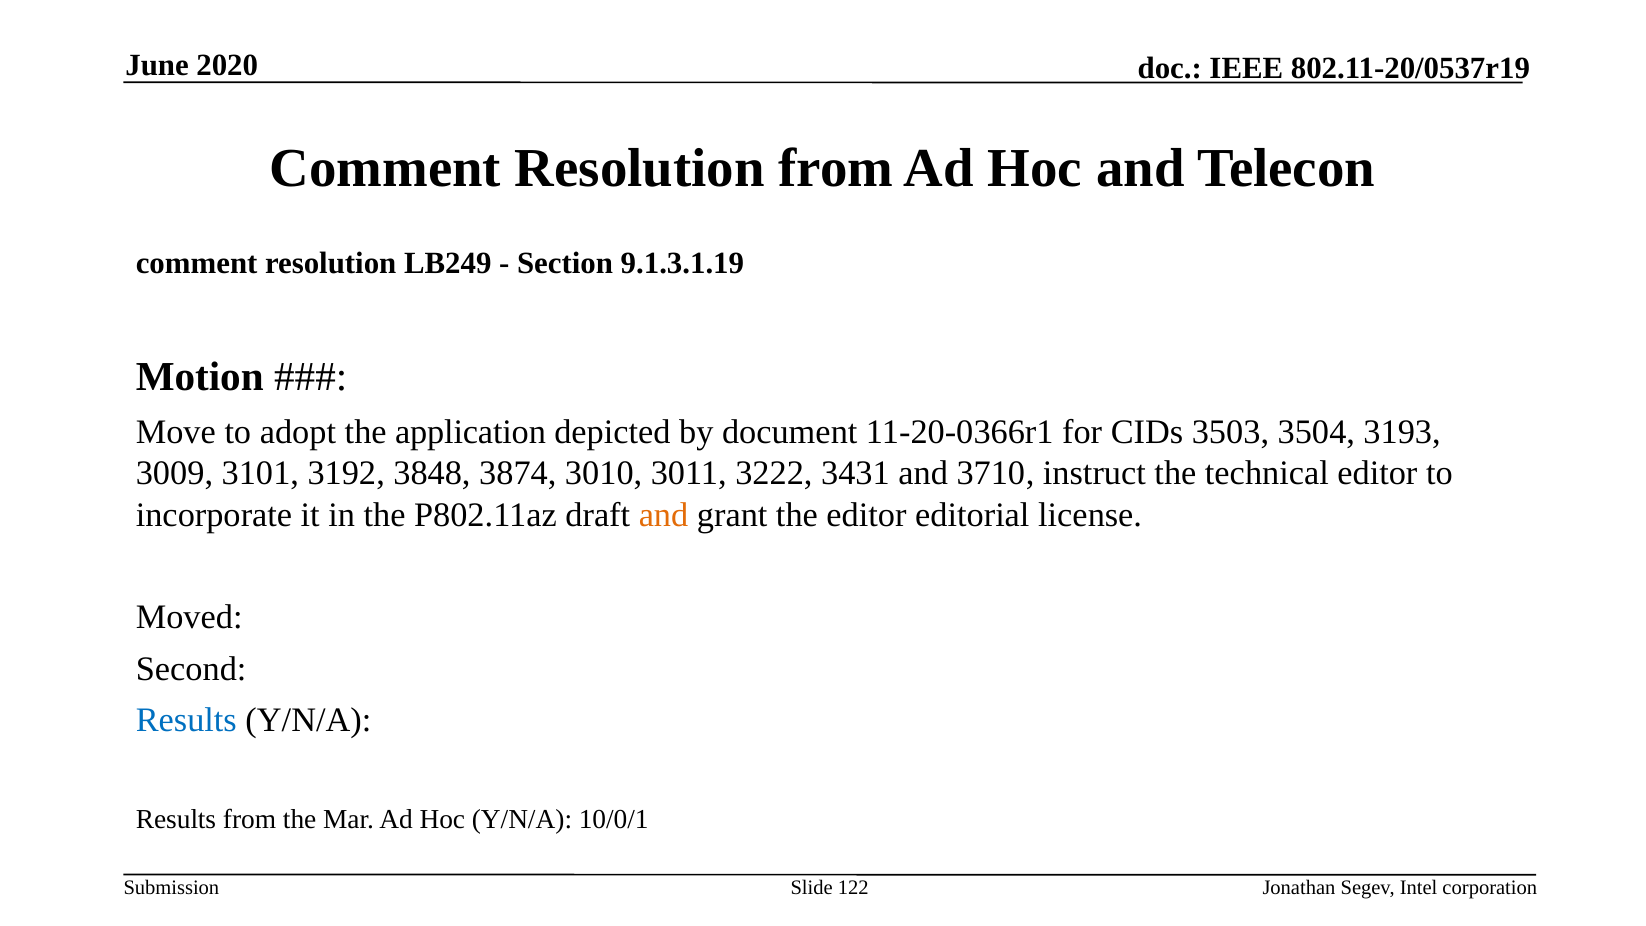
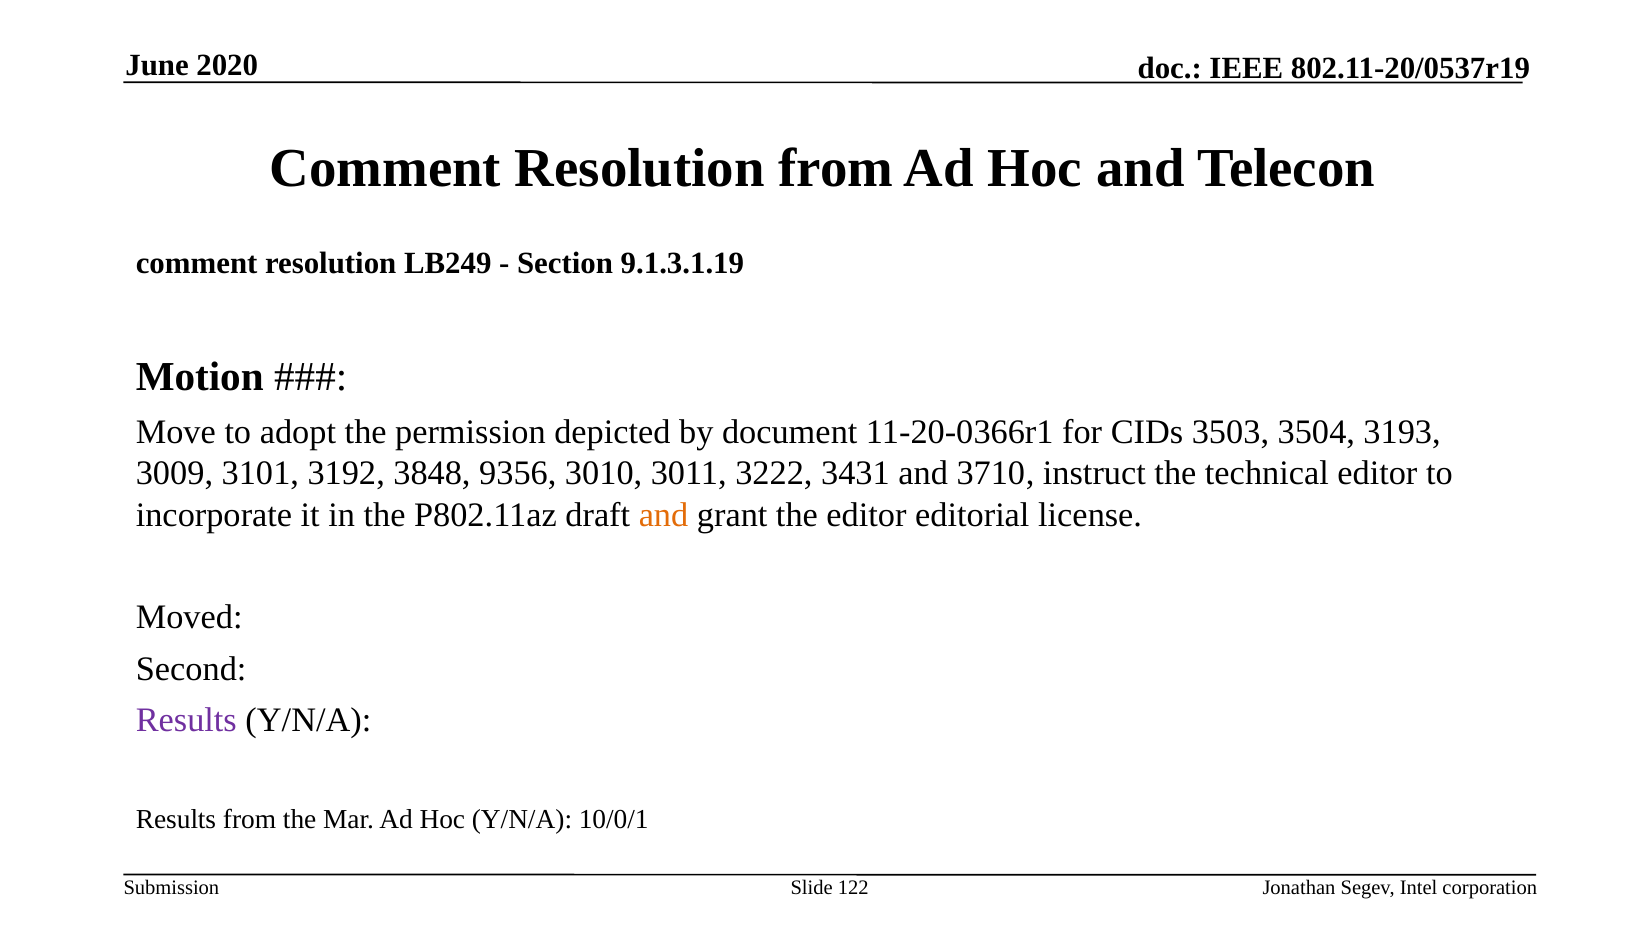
application: application -> permission
3874: 3874 -> 9356
Results at (186, 721) colour: blue -> purple
